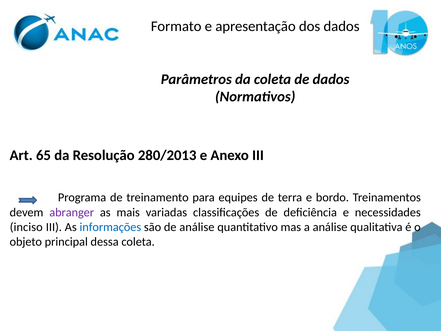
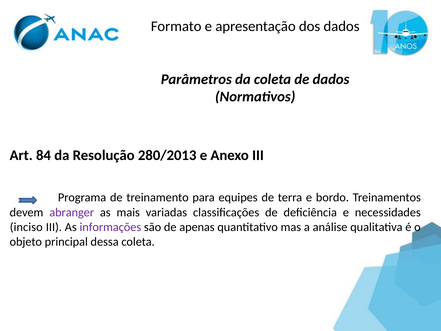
65: 65 -> 84
informações colour: blue -> purple
de análise: análise -> apenas
